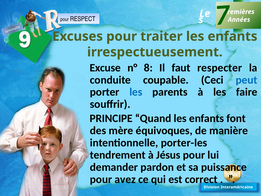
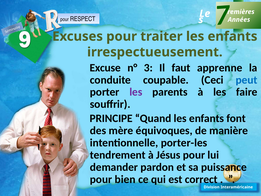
8: 8 -> 3
respecter: respecter -> apprenne
les at (136, 92) colour: blue -> purple
avez: avez -> bien
